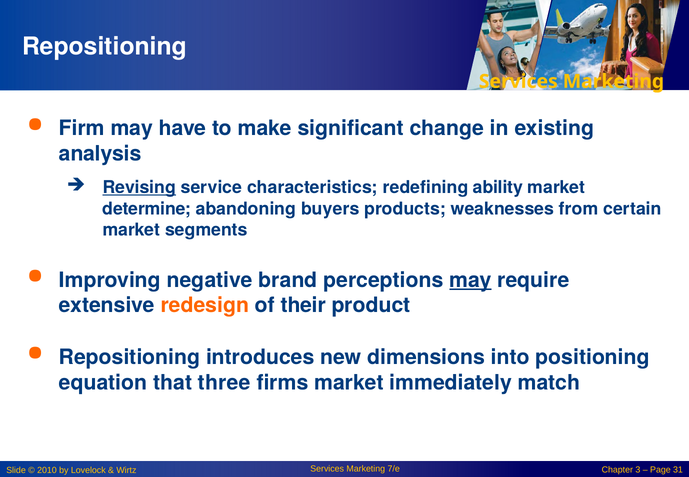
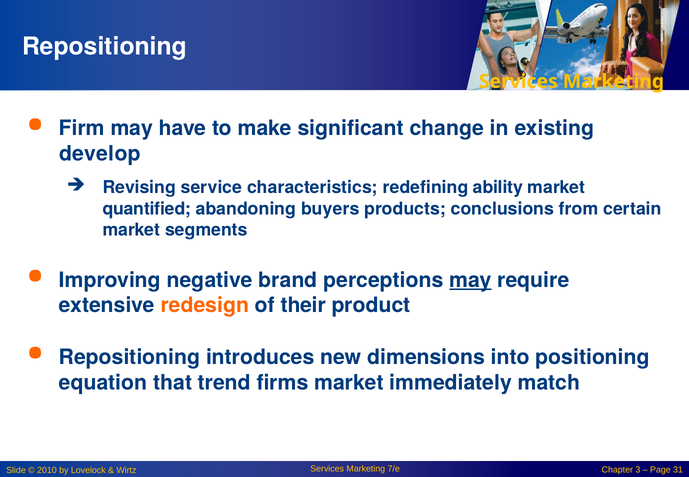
analysis: analysis -> develop
Revising underline: present -> none
determine: determine -> quantified
weaknesses: weaknesses -> conclusions
three: three -> trend
